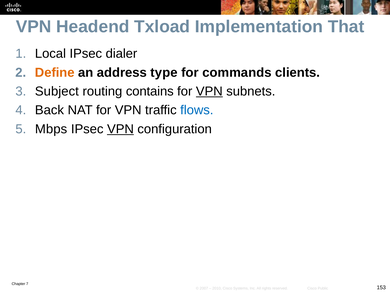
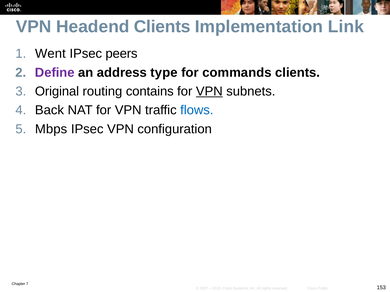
Headend Txload: Txload -> Clients
That: That -> Link
Local: Local -> Went
dialer: dialer -> peers
Define colour: orange -> purple
Subject: Subject -> Original
VPN at (120, 129) underline: present -> none
